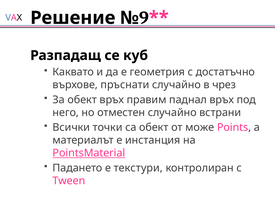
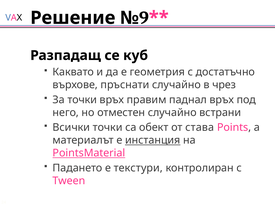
За обект: обект -> точки
може: може -> става
инстанция underline: none -> present
